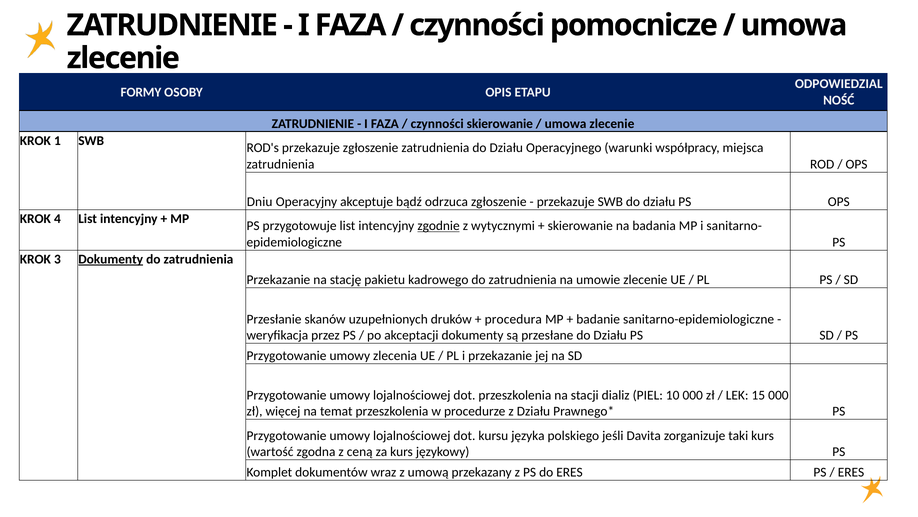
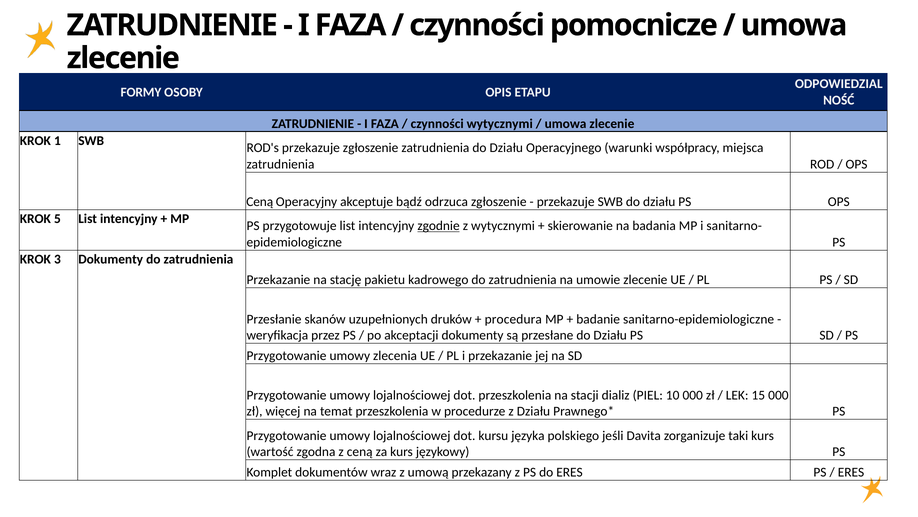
czynności skierowanie: skierowanie -> wytycznymi
Dniu at (260, 201): Dniu -> Ceną
4: 4 -> 5
Dokumenty at (111, 259) underline: present -> none
